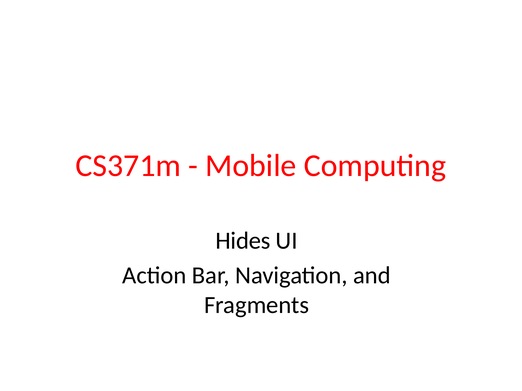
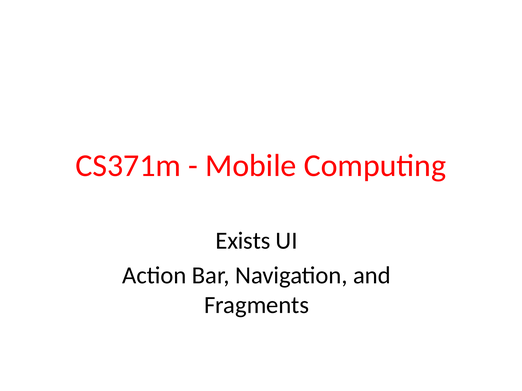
Hides: Hides -> Exists
